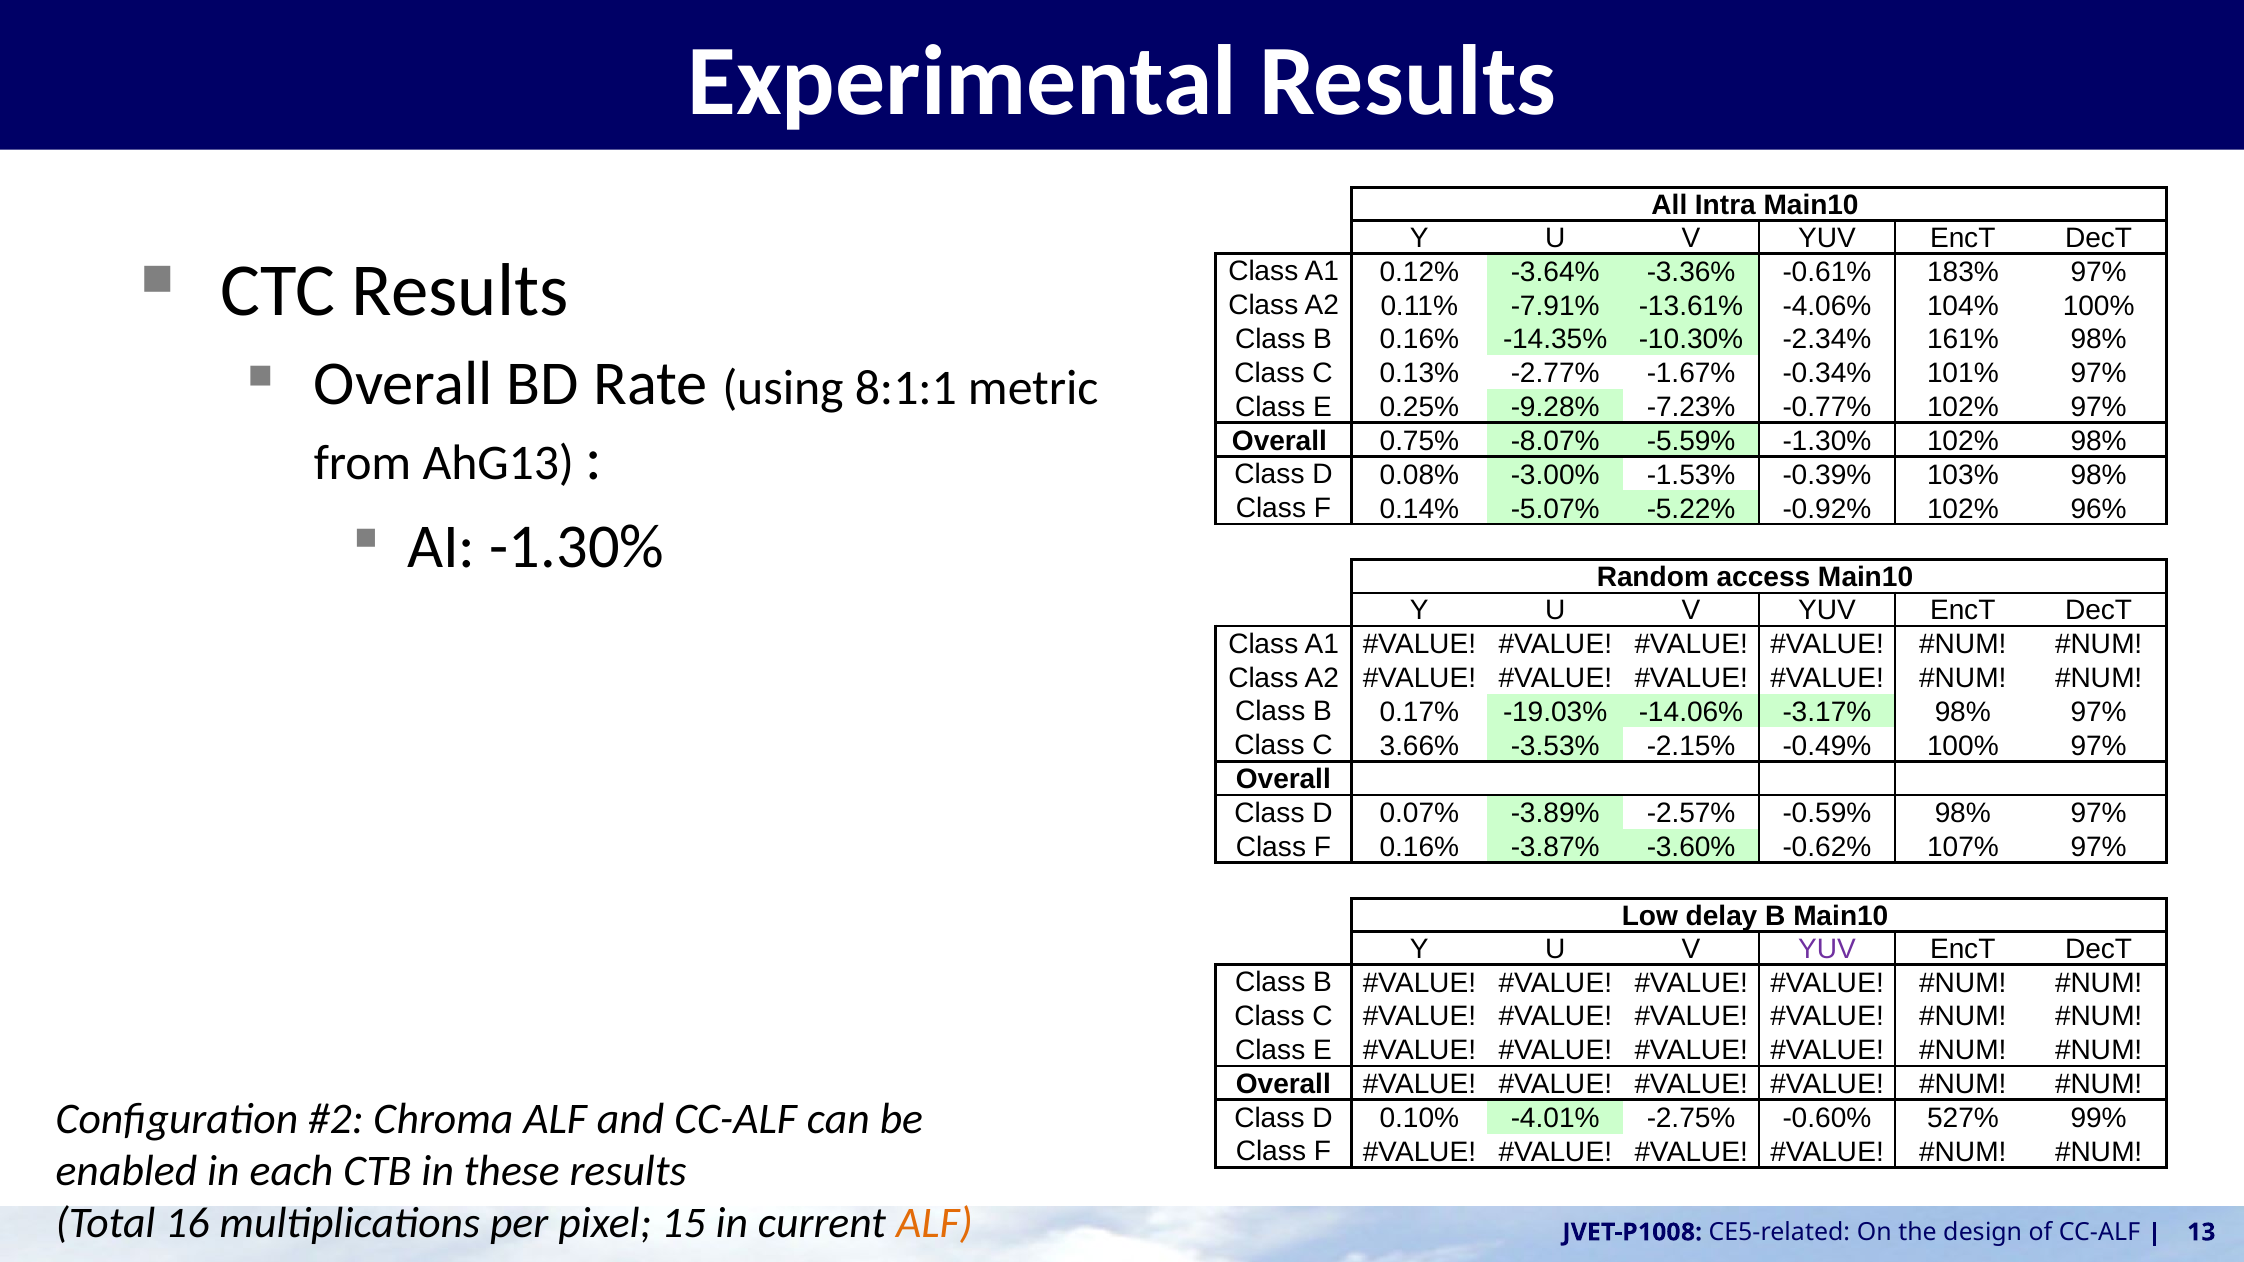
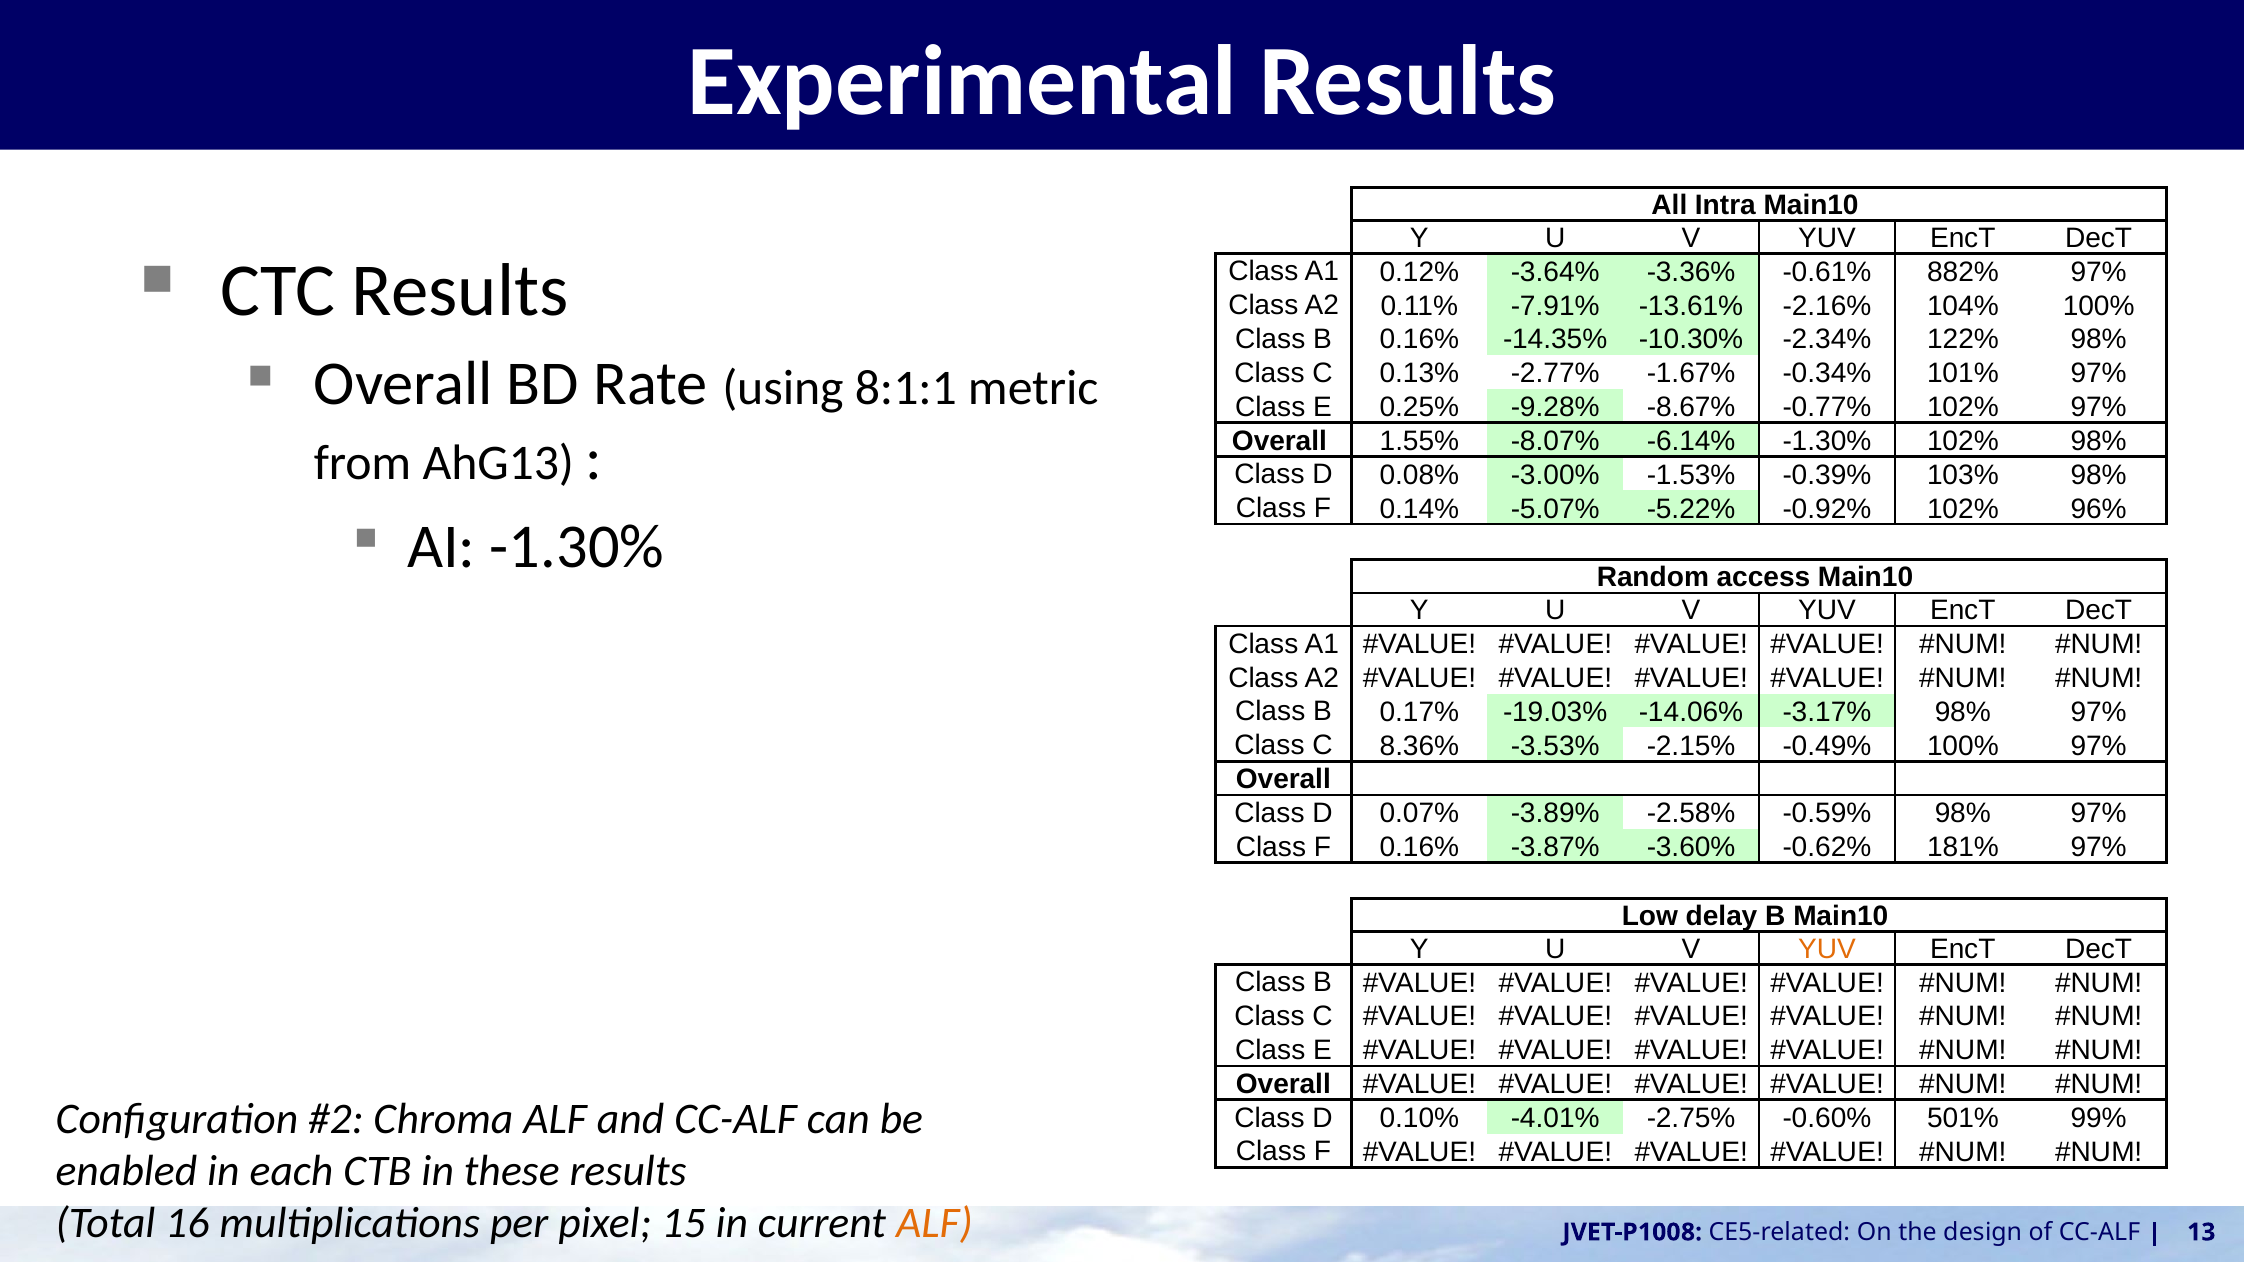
183%: 183% -> 882%
-4.06%: -4.06% -> -2.16%
161%: 161% -> 122%
-7.23%: -7.23% -> -8.67%
0.75%: 0.75% -> 1.55%
-5.59%: -5.59% -> -6.14%
3.66%: 3.66% -> 8.36%
-2.57%: -2.57% -> -2.58%
107%: 107% -> 181%
YUV at (1827, 949) colour: purple -> orange
527%: 527% -> 501%
